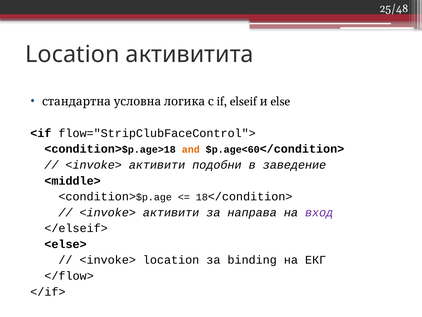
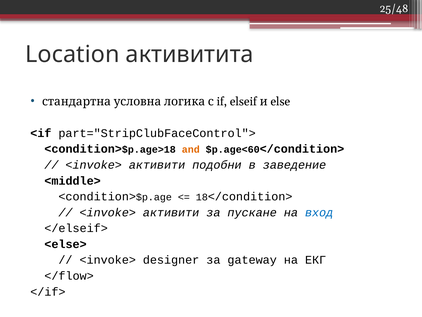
flow="StripClubFaceControl">: flow="StripClubFaceControl"> -> part="StripClubFaceControl">
направа: направа -> пускане
вход colour: purple -> blue
<invoke> location: location -> designer
binding: binding -> gateway
